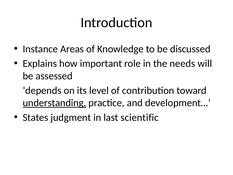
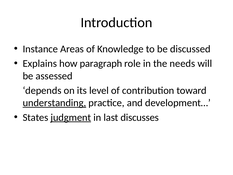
important: important -> paragraph
judgment underline: none -> present
scientific: scientific -> discusses
